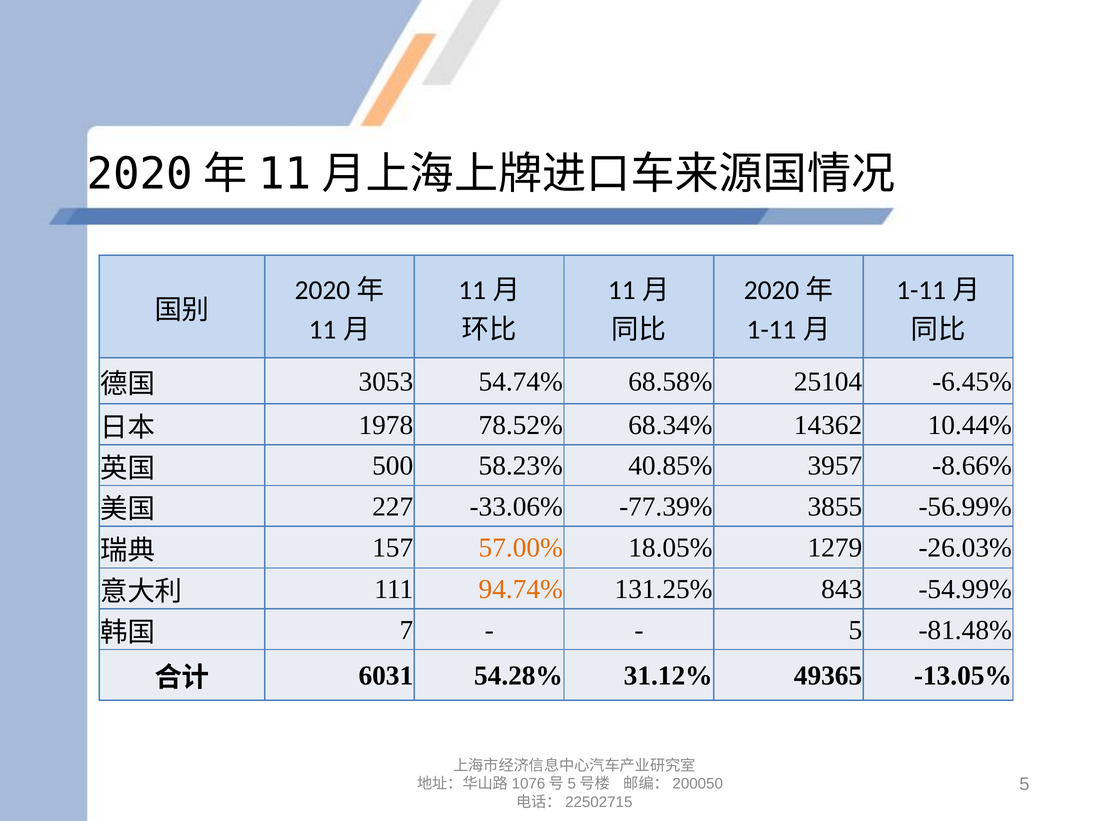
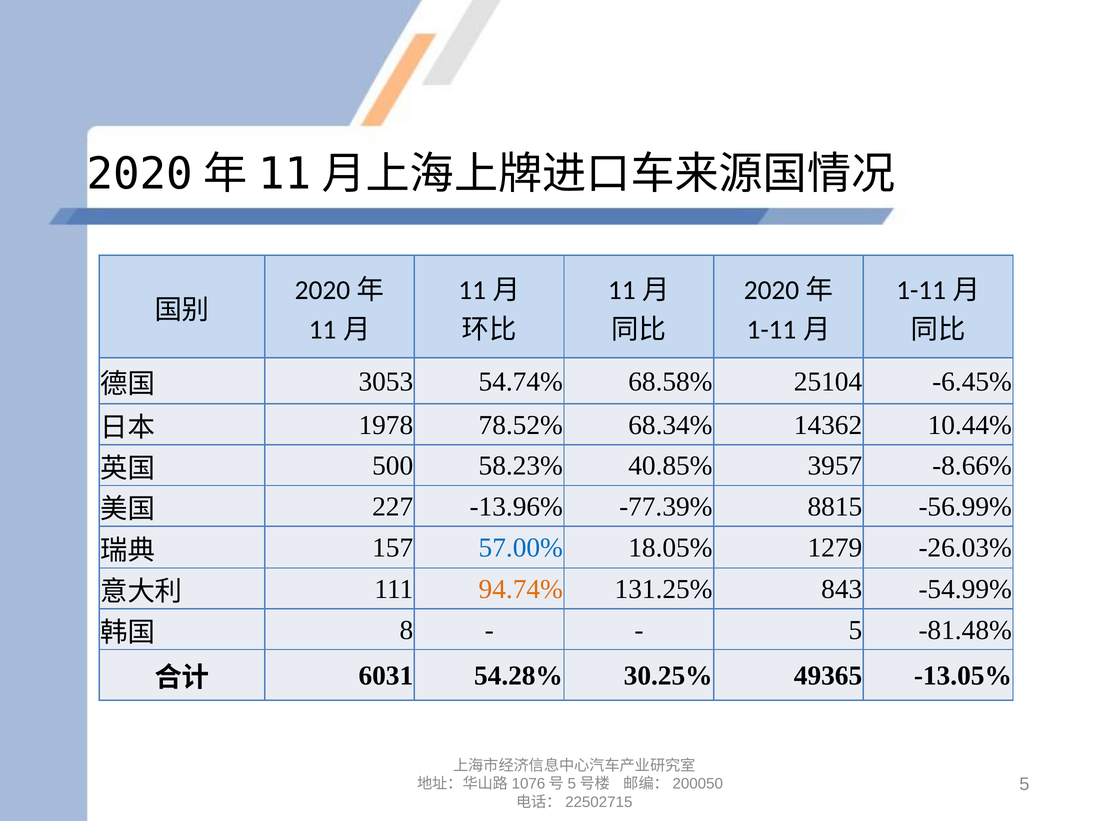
-33.06%: -33.06% -> -13.96%
3855: 3855 -> 8815
57.00% colour: orange -> blue
7: 7 -> 8
31.12%: 31.12% -> 30.25%
